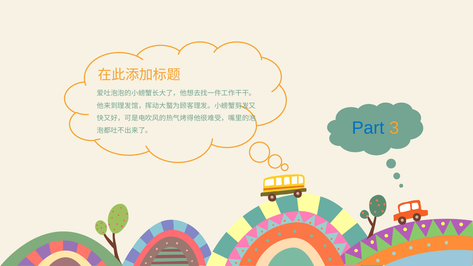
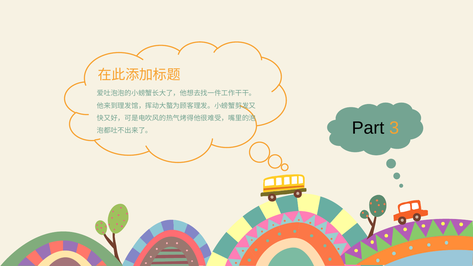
Part colour: blue -> black
